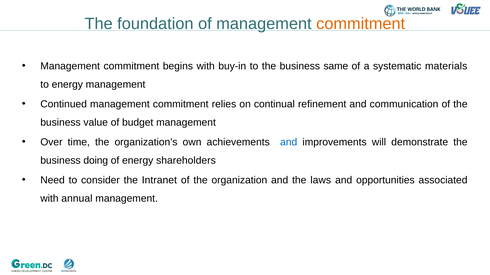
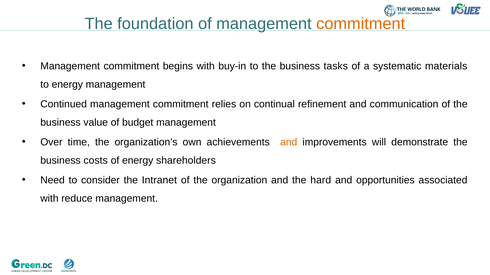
same: same -> tasks
and at (289, 142) colour: blue -> orange
doing: doing -> costs
laws: laws -> hard
annual: annual -> reduce
